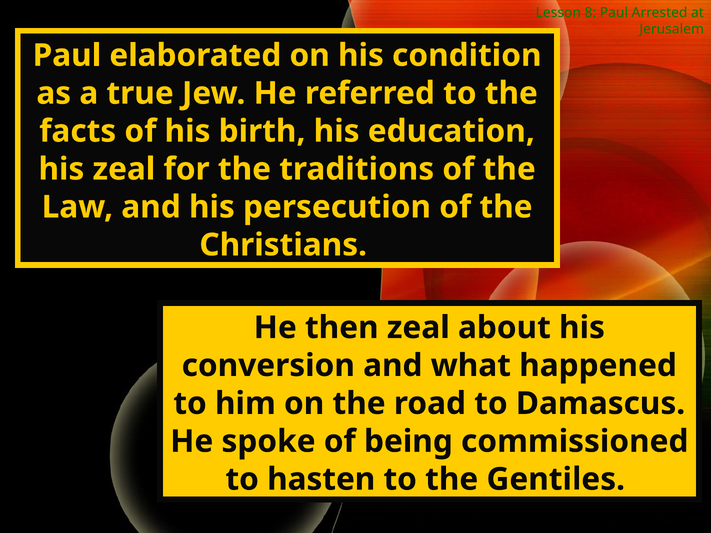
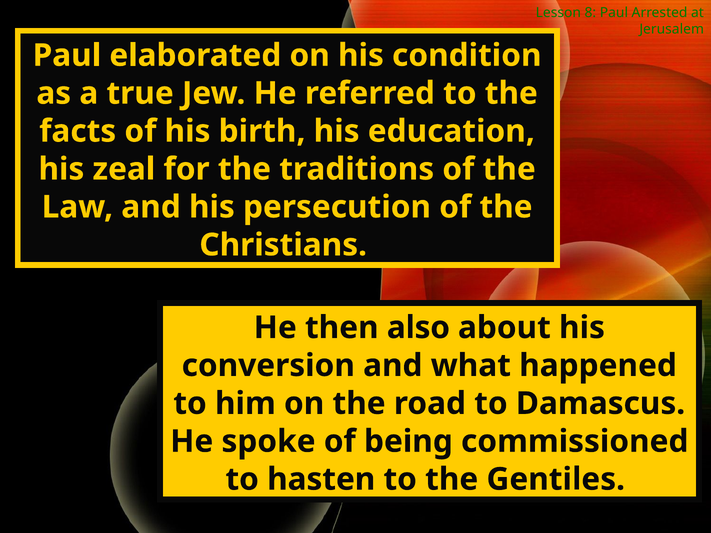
then zeal: zeal -> also
